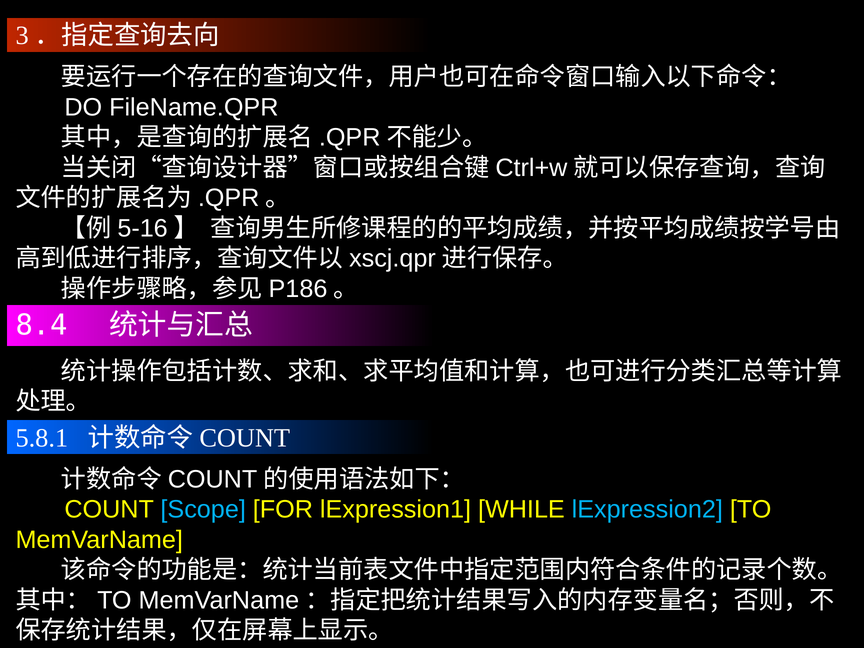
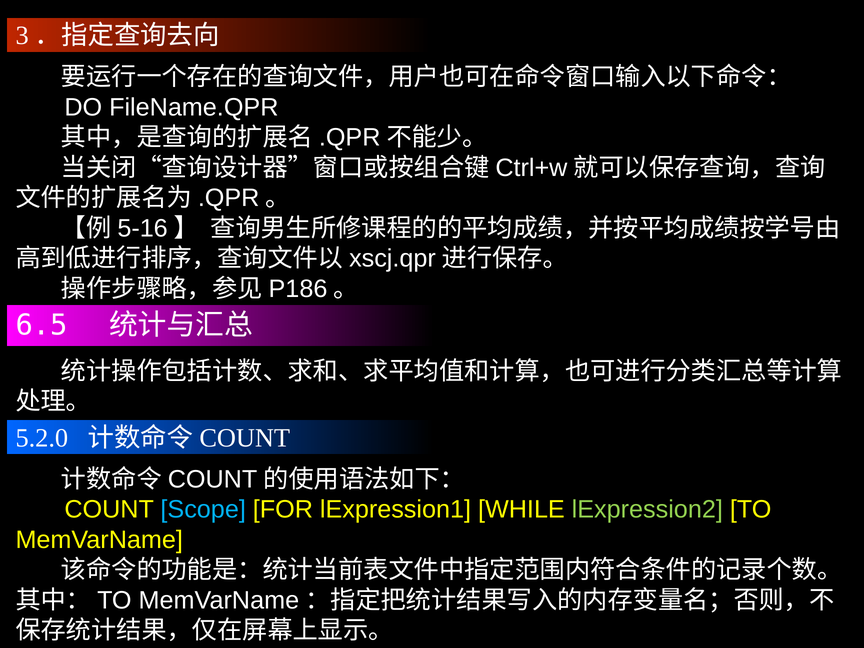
8.4: 8.4 -> 6.5
5.8.1: 5.8.1 -> 5.2.0
lExpression2 colour: light blue -> light green
